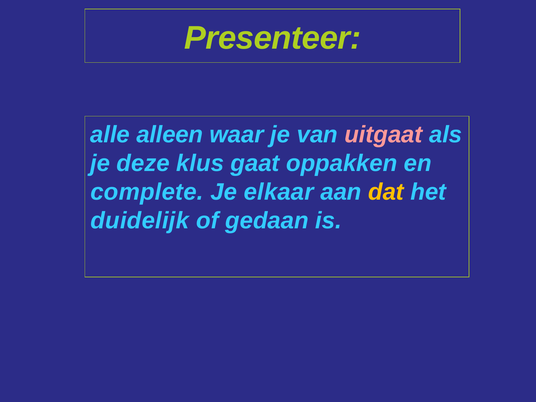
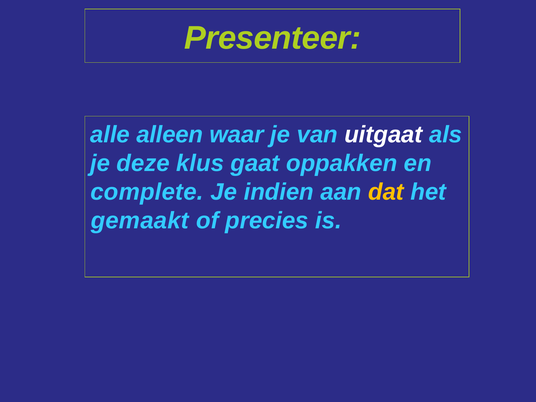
uitgaat colour: pink -> white
elkaar: elkaar -> indien
duidelijk: duidelijk -> gemaakt
gedaan: gedaan -> precies
